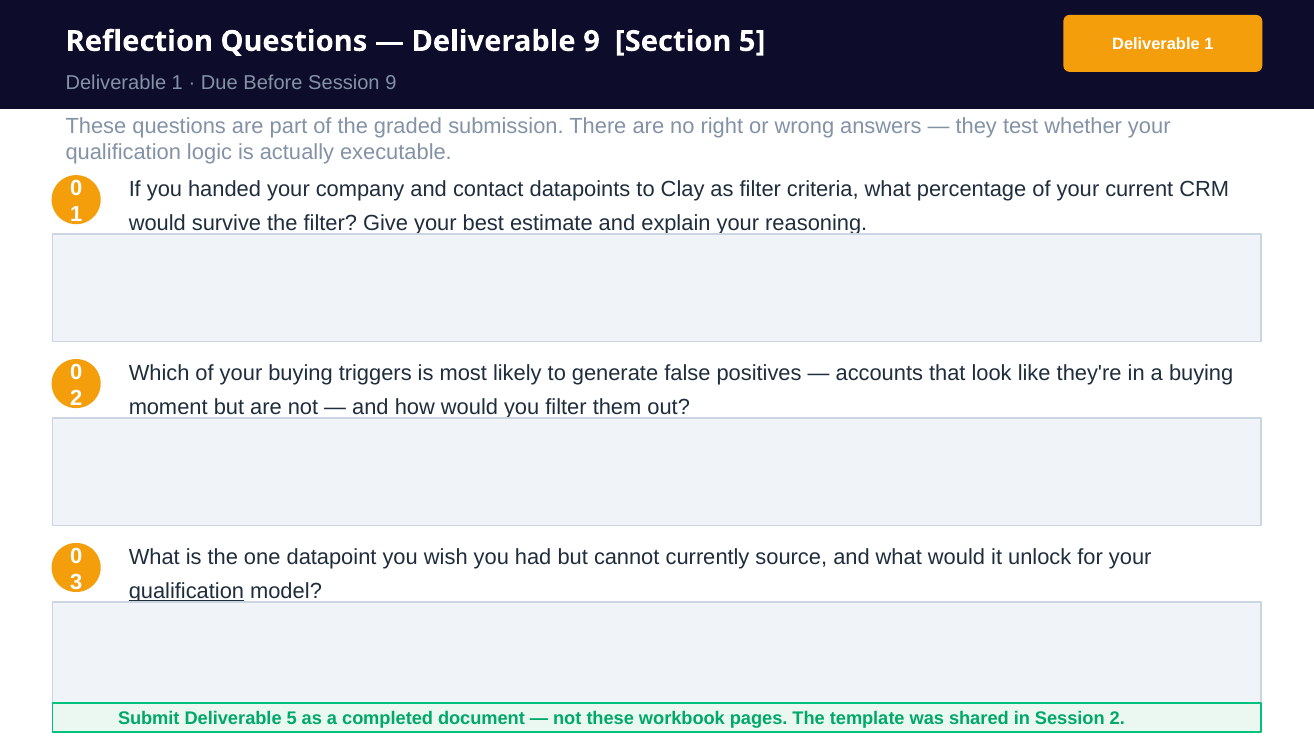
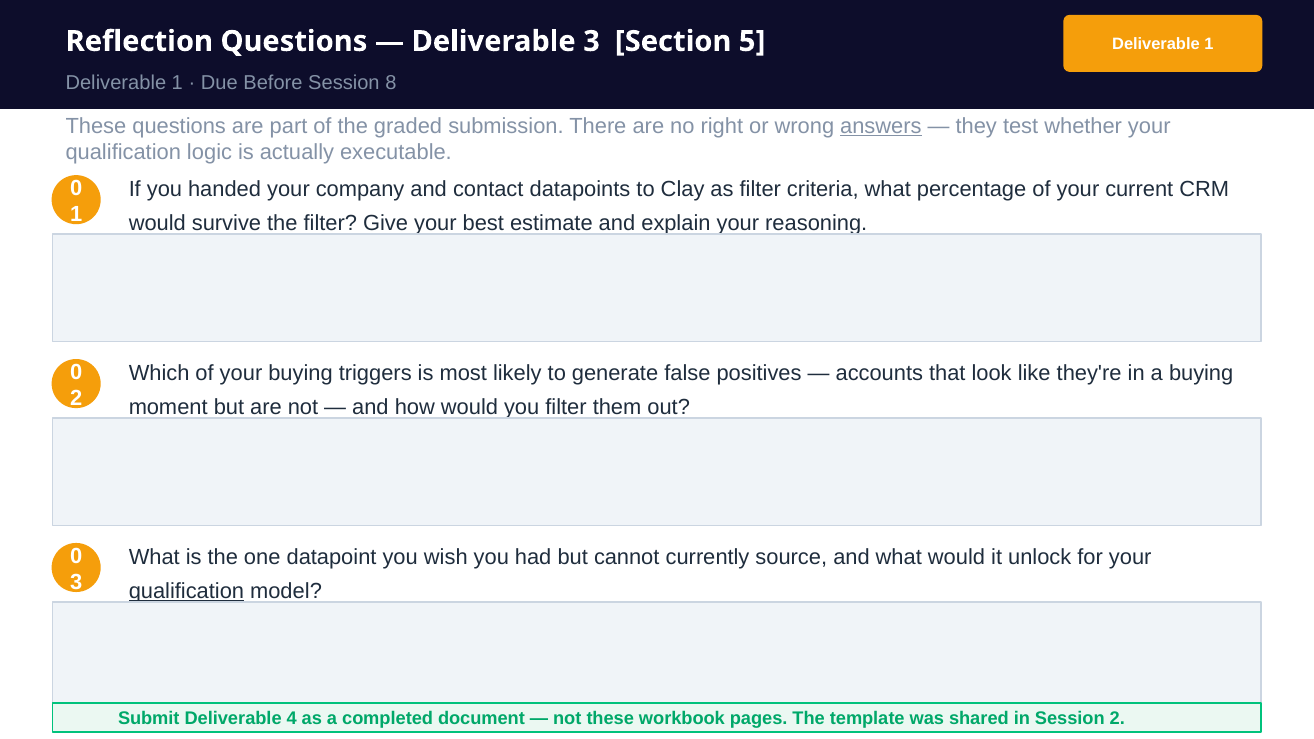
Deliverable 9: 9 -> 3
Session 9: 9 -> 8
answers underline: none -> present
Deliverable 5: 5 -> 4
